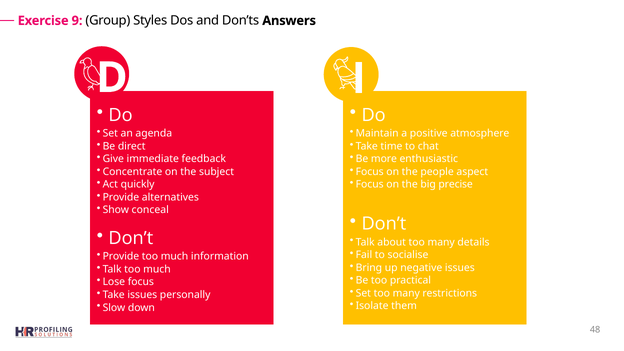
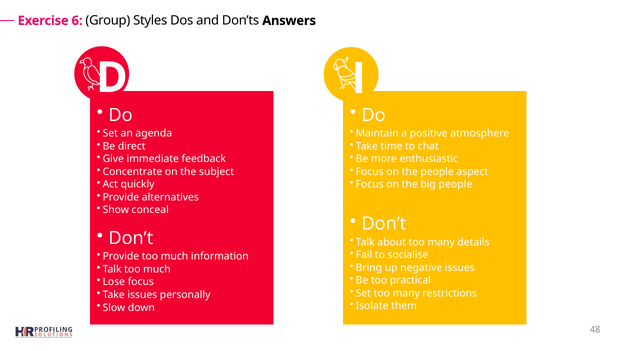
9: 9 -> 6
big precise: precise -> people
